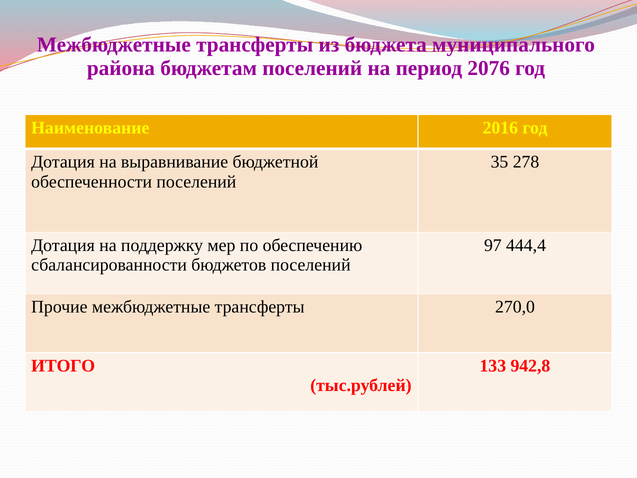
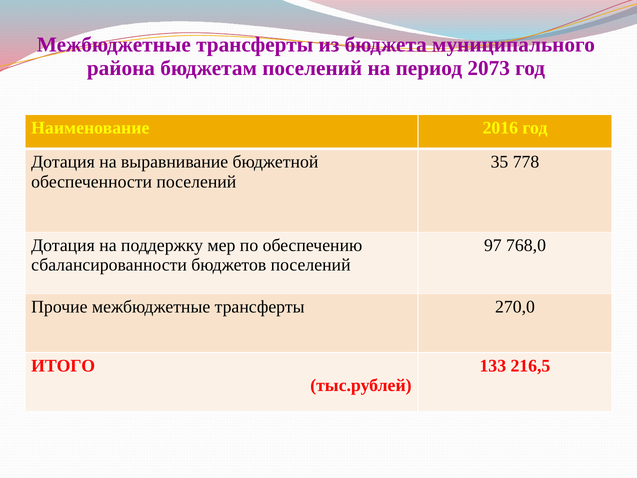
2076: 2076 -> 2073
278: 278 -> 778
444,4: 444,4 -> 768,0
942,8: 942,8 -> 216,5
